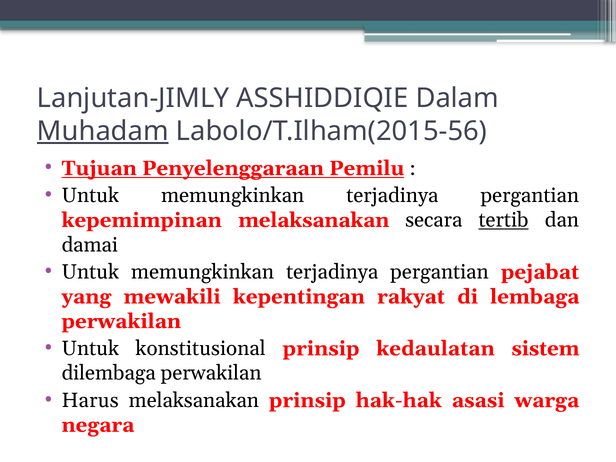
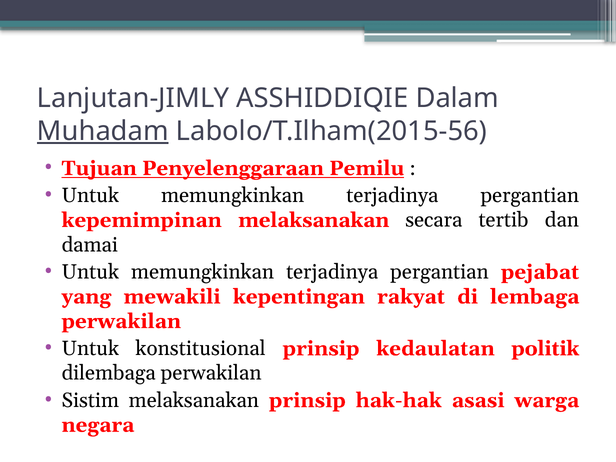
tertib underline: present -> none
sistem: sistem -> politik
Harus: Harus -> Sistim
